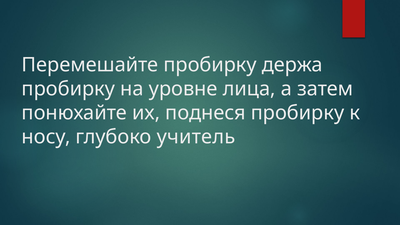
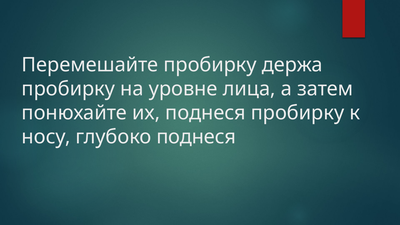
глубоко учитель: учитель -> поднеся
